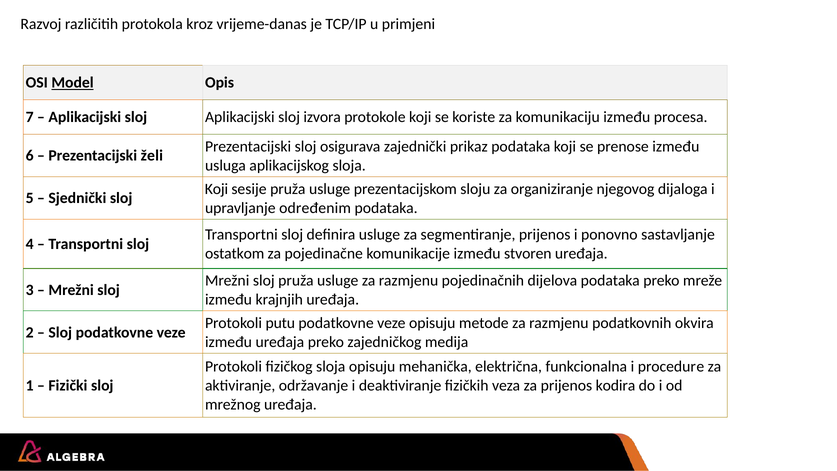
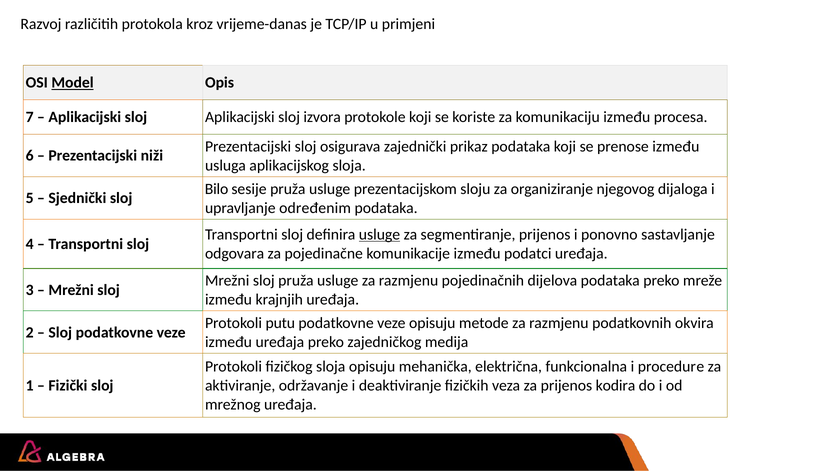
želi: želi -> niži
Koji at (217, 189): Koji -> Bilo
usluge at (379, 234) underline: none -> present
ostatkom: ostatkom -> odgovara
stvoren: stvoren -> podatci
